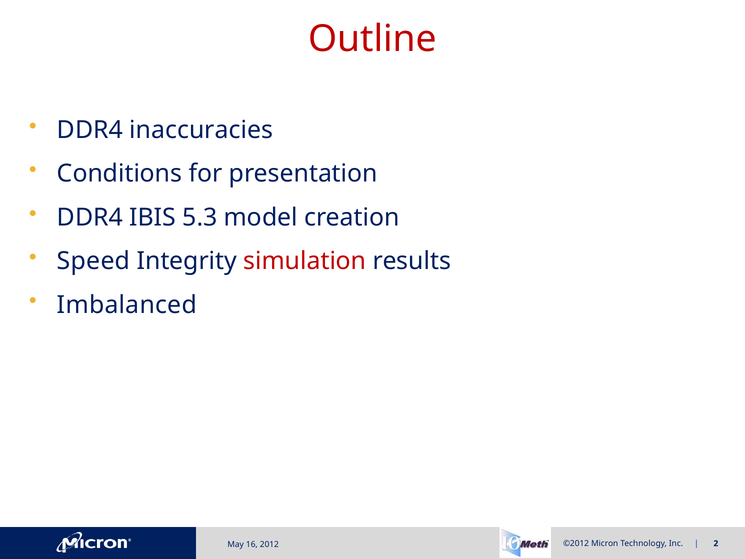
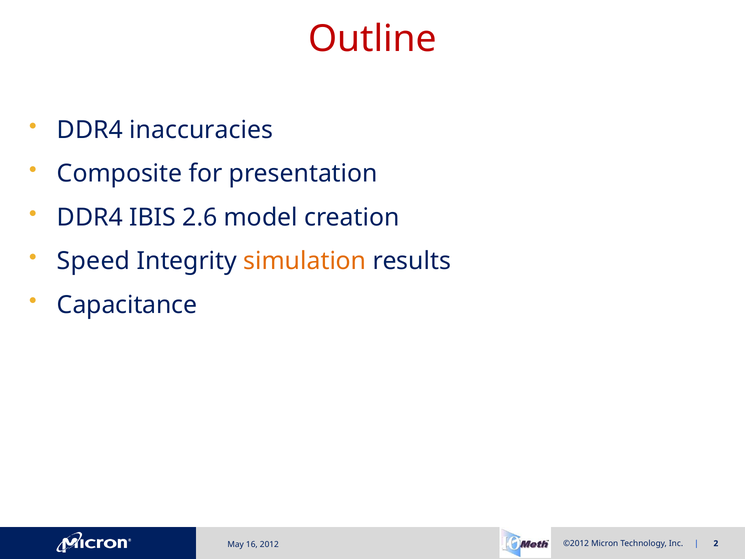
Conditions: Conditions -> Composite
5.3: 5.3 -> 2.6
simulation colour: red -> orange
Imbalanced: Imbalanced -> Capacitance
